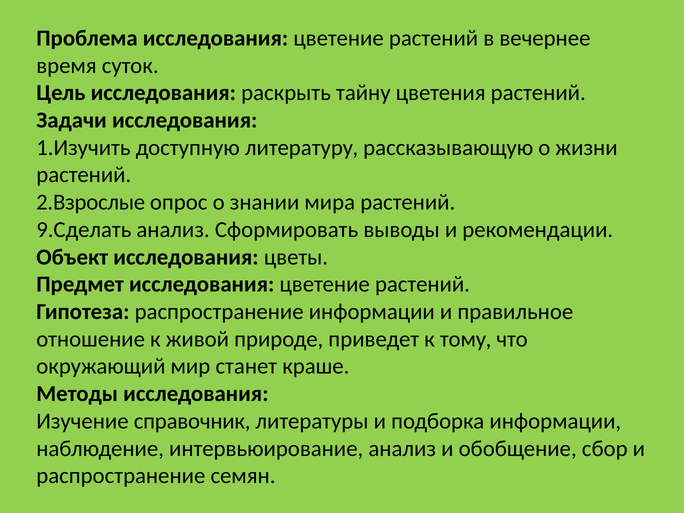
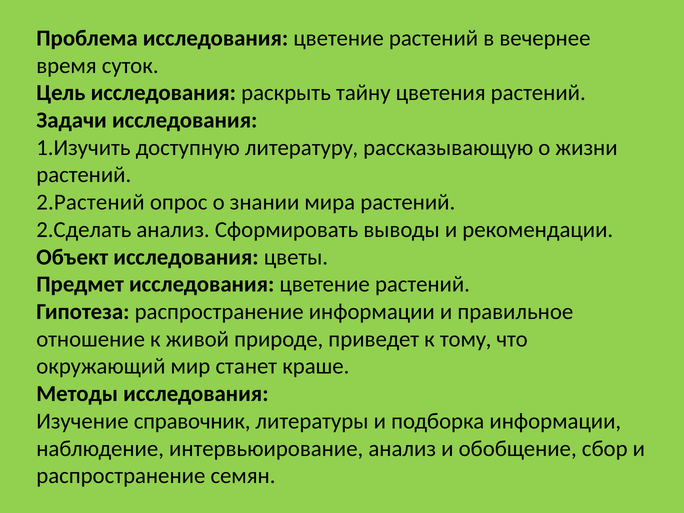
2.Взрослые: 2.Взрослые -> 2.Растений
9.Сделать: 9.Сделать -> 2.Сделать
